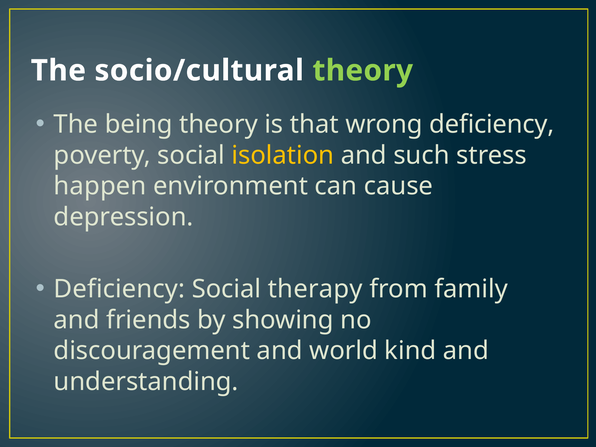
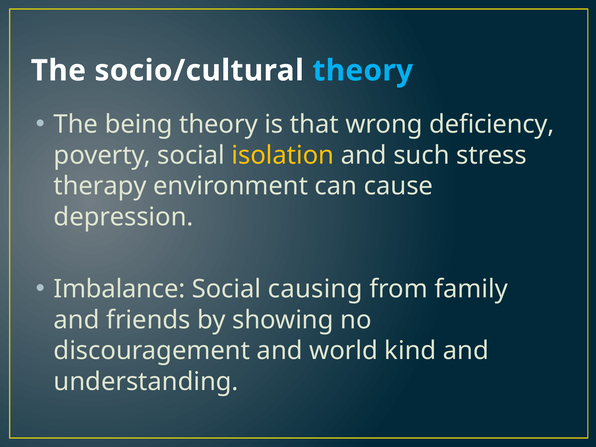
theory at (363, 71) colour: light green -> light blue
happen: happen -> therapy
Deficiency at (119, 289): Deficiency -> Imbalance
therapy: therapy -> causing
